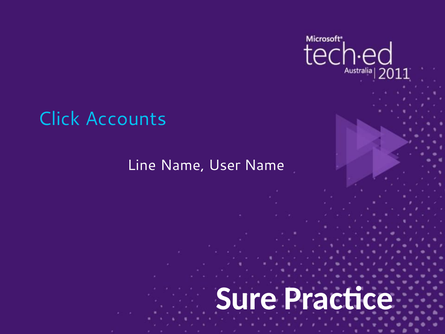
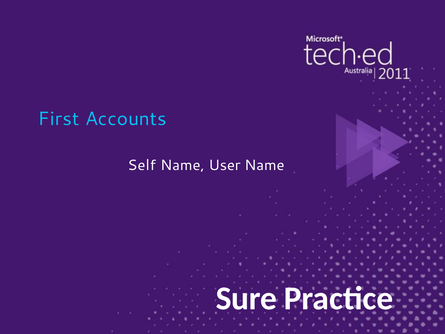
Click: Click -> First
Line: Line -> Self
